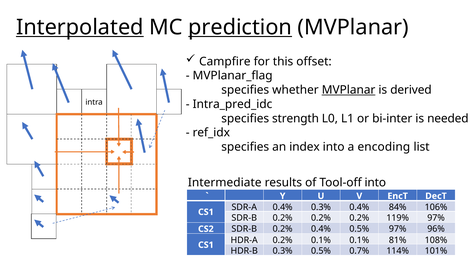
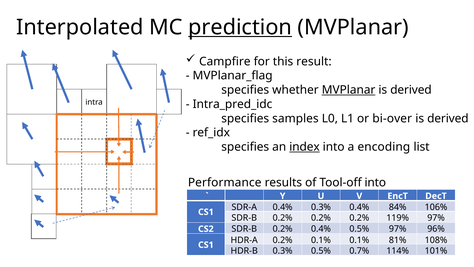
Interpolated underline: present -> none
offset: offset -> result
strength: strength -> samples
bi-inter: bi-inter -> bi-over
needed at (448, 118): needed -> derived
index underline: none -> present
Intermediate: Intermediate -> Performance
